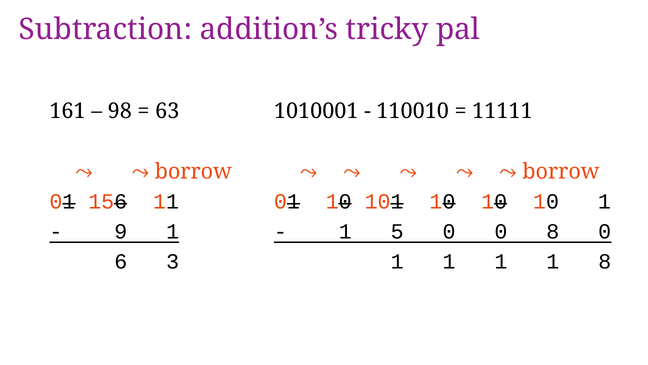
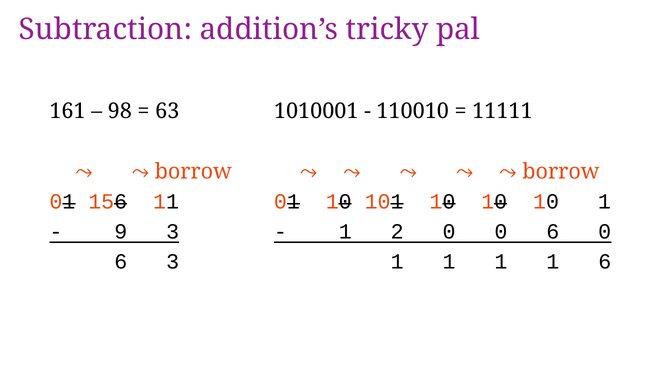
9 1: 1 -> 3
5: 5 -> 2
0 8: 8 -> 6
1 8: 8 -> 6
